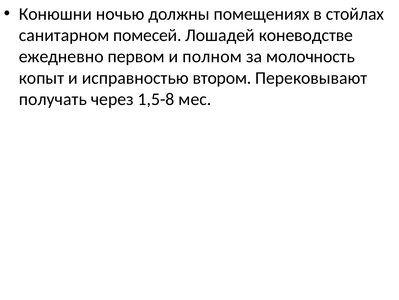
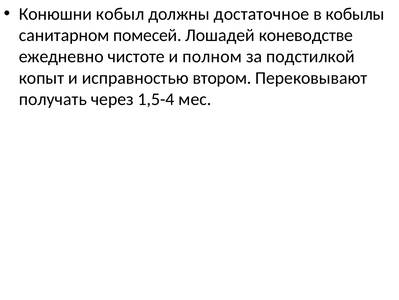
ночью: ночью -> кобыл
помещениях: помещениях -> достаточное
стойлах: стойлах -> кобылы
первом: первом -> чистоте
молочность: молочность -> подстилкой
1,5-8: 1,5-8 -> 1,5-4
